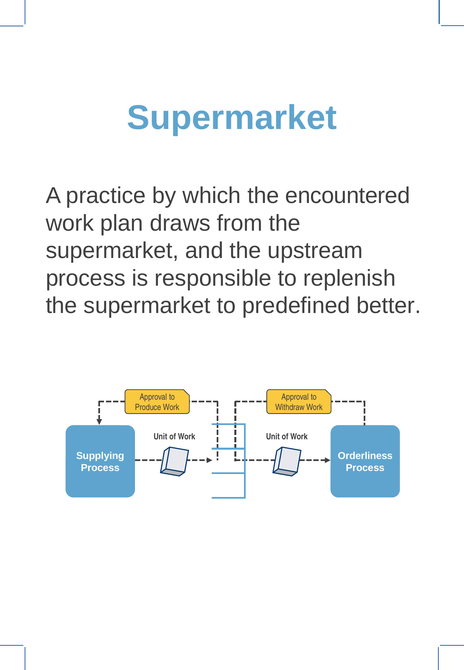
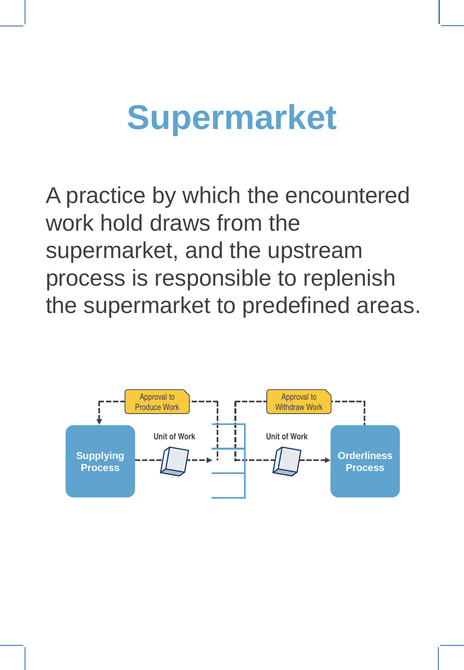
plan: plan -> hold
better: better -> areas
